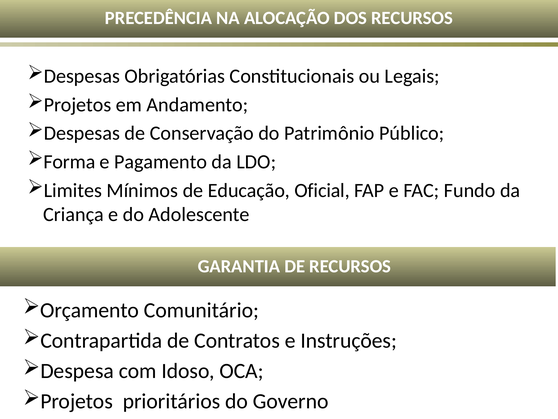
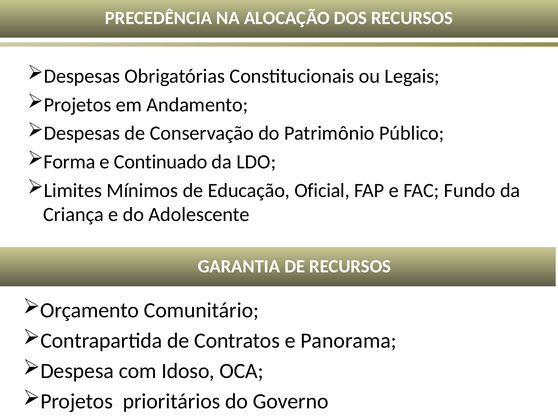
Pagamento: Pagamento -> Continuado
Instruções: Instruções -> Panorama
